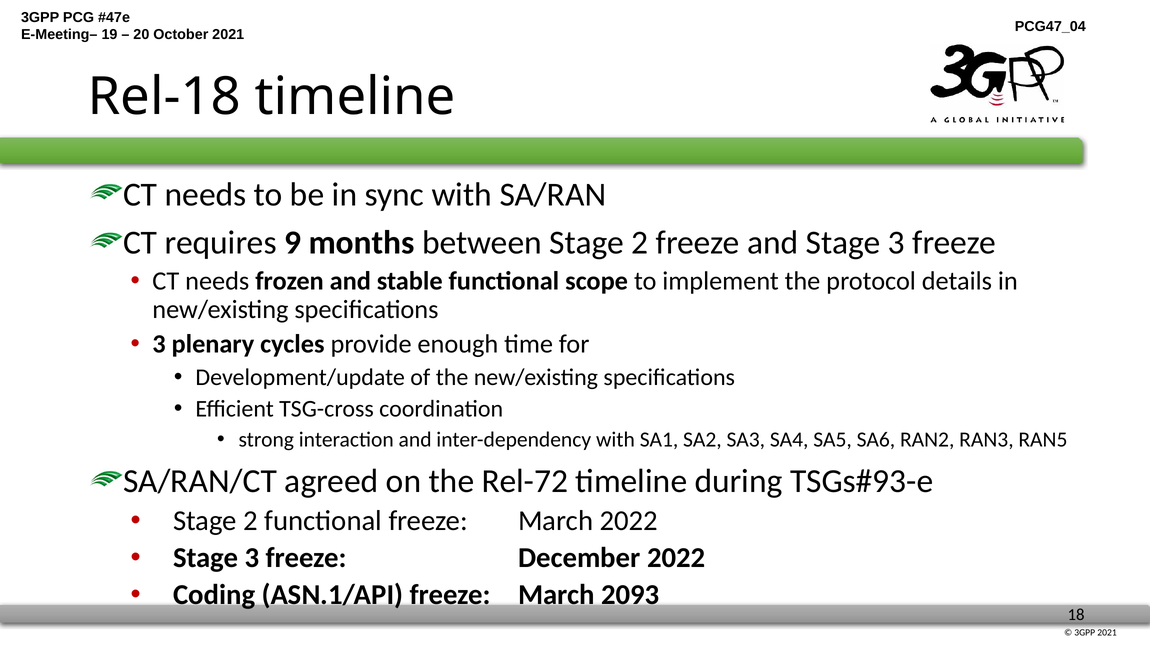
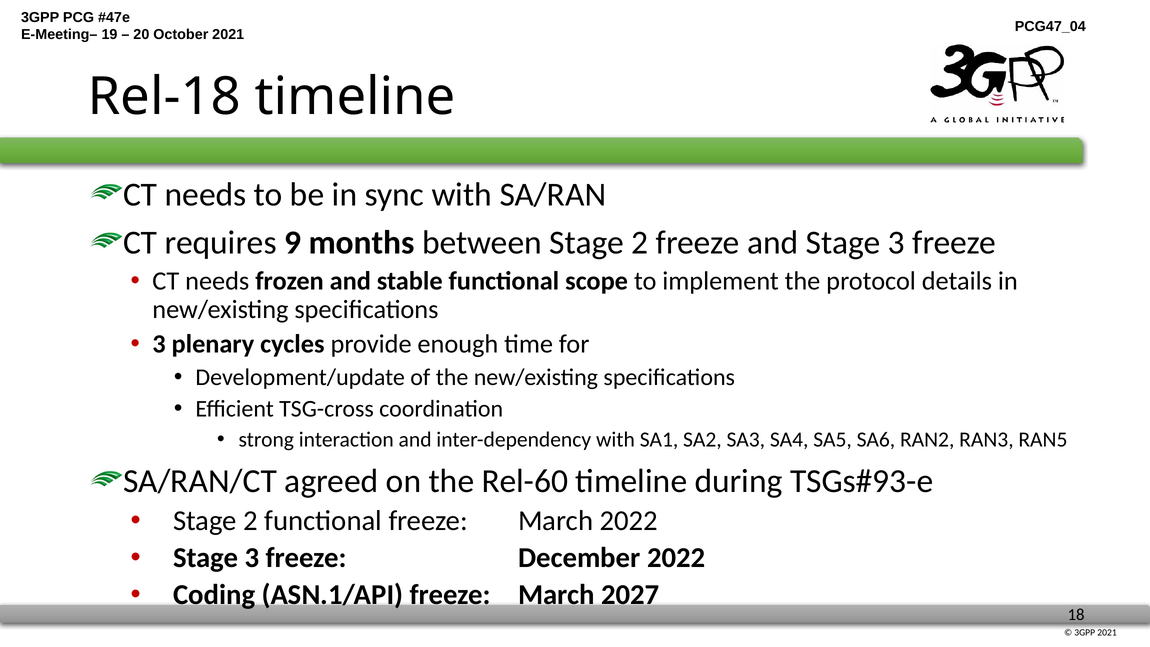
Rel-72: Rel-72 -> Rel-60
2093: 2093 -> 2027
